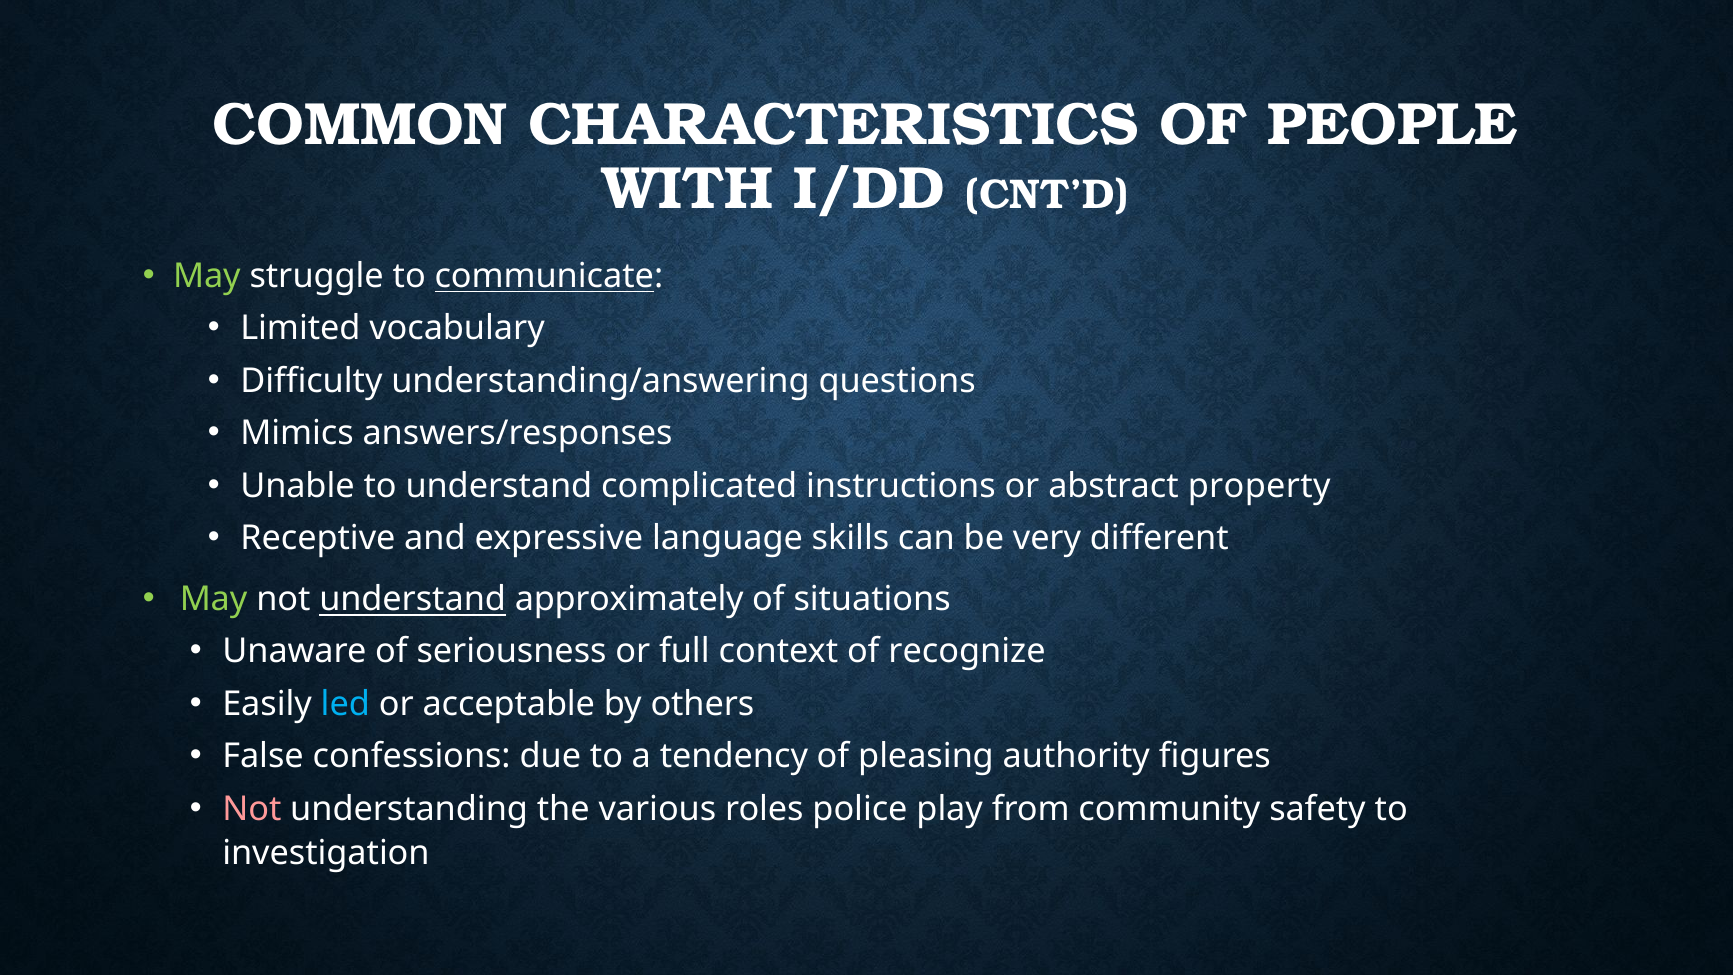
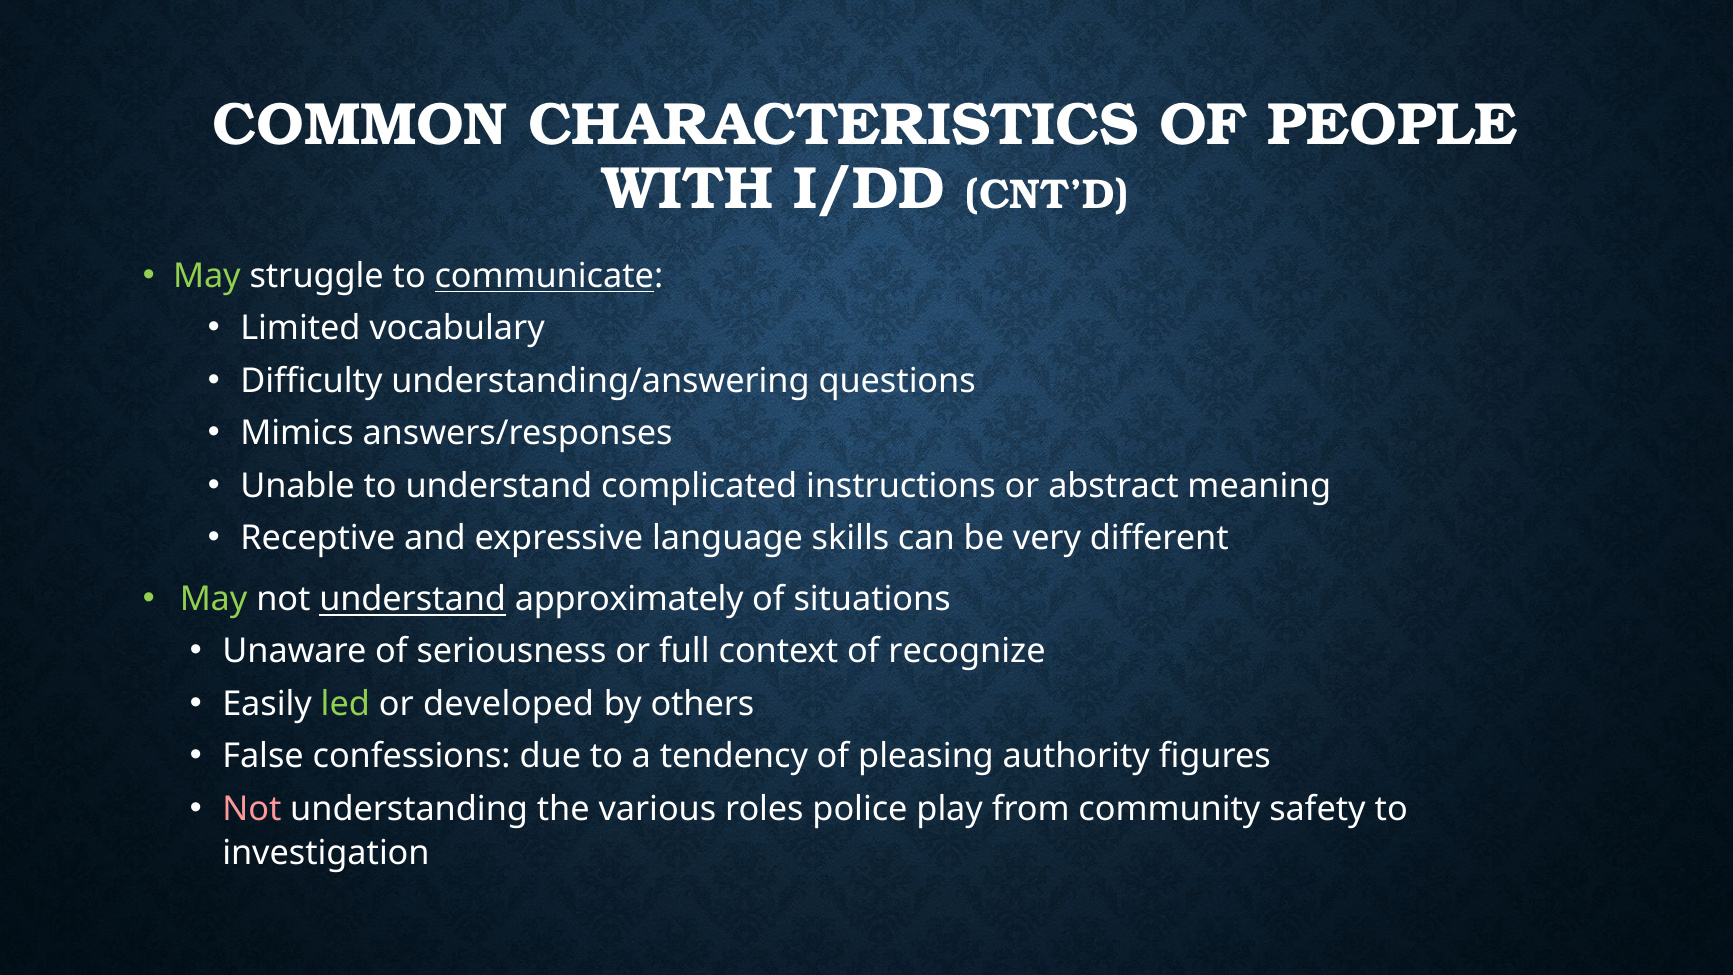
property: property -> meaning
led colour: light blue -> light green
acceptable: acceptable -> developed
